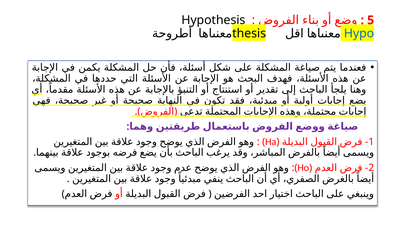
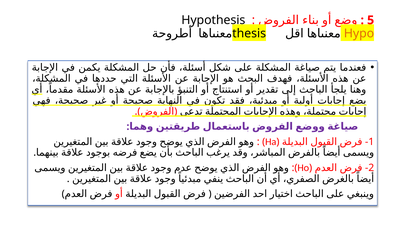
Hypo colour: blue -> orange
